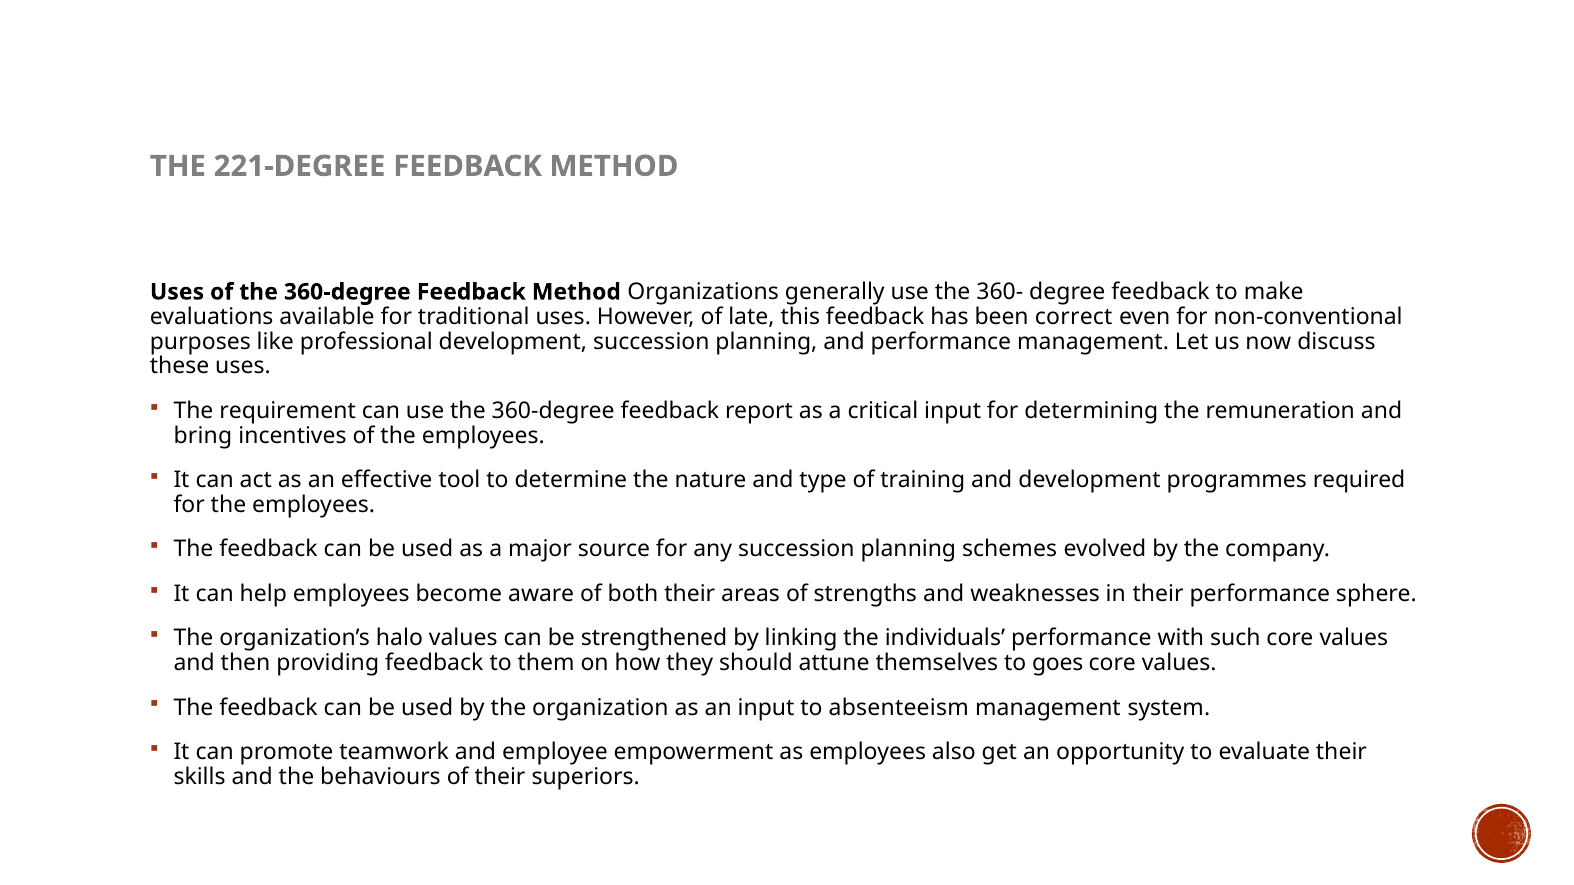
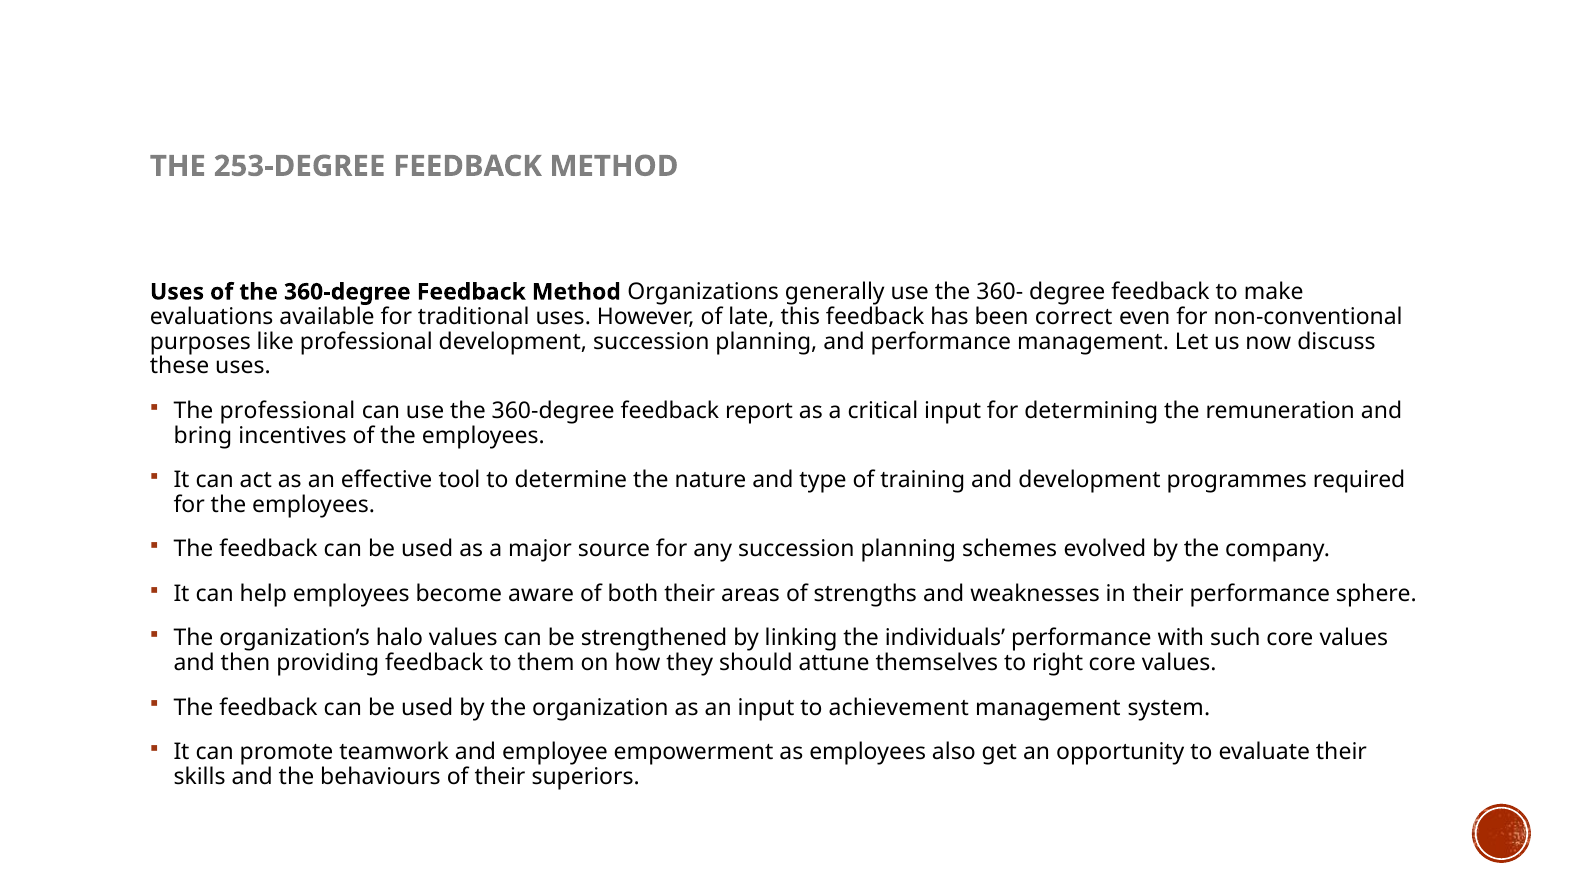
221-DEGREE: 221-DEGREE -> 253-DEGREE
The requirement: requirement -> professional
goes: goes -> right
absenteeism: absenteeism -> achievement
